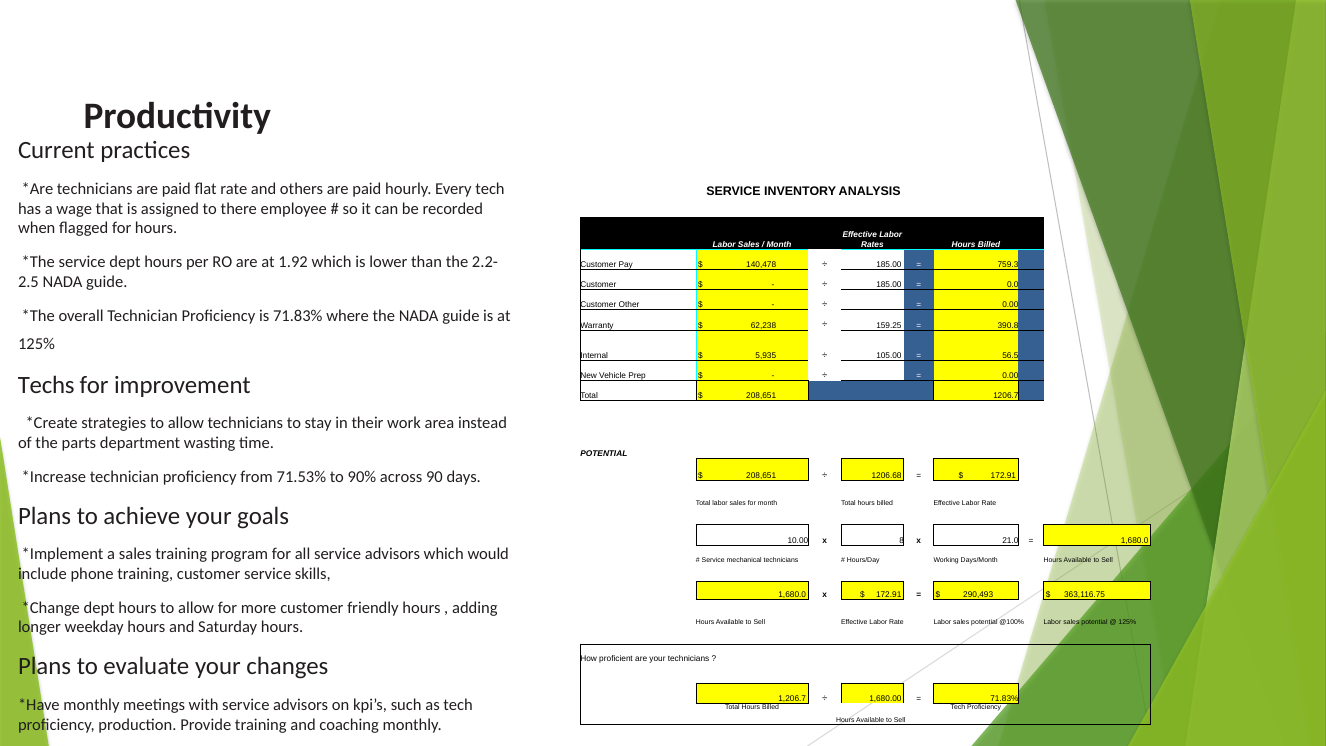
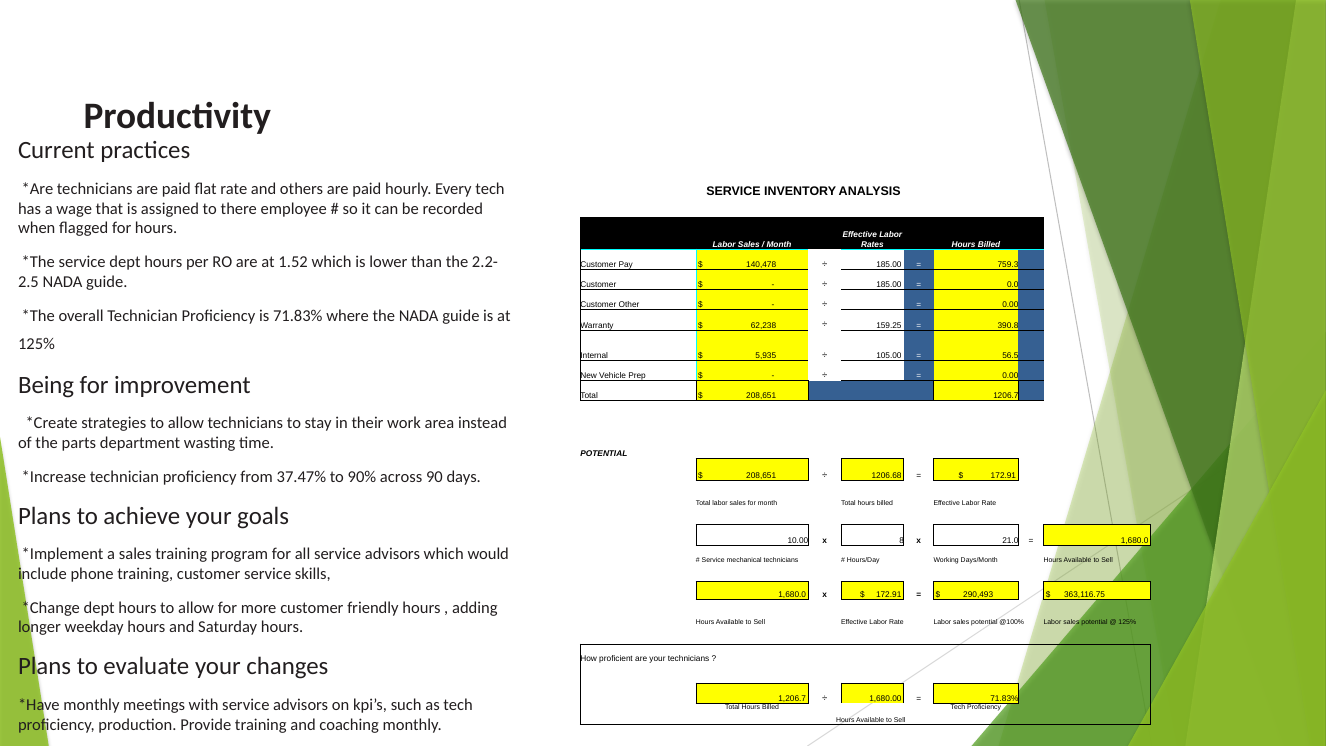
1.92: 1.92 -> 1.52
Techs: Techs -> Being
71.53%: 71.53% -> 37.47%
